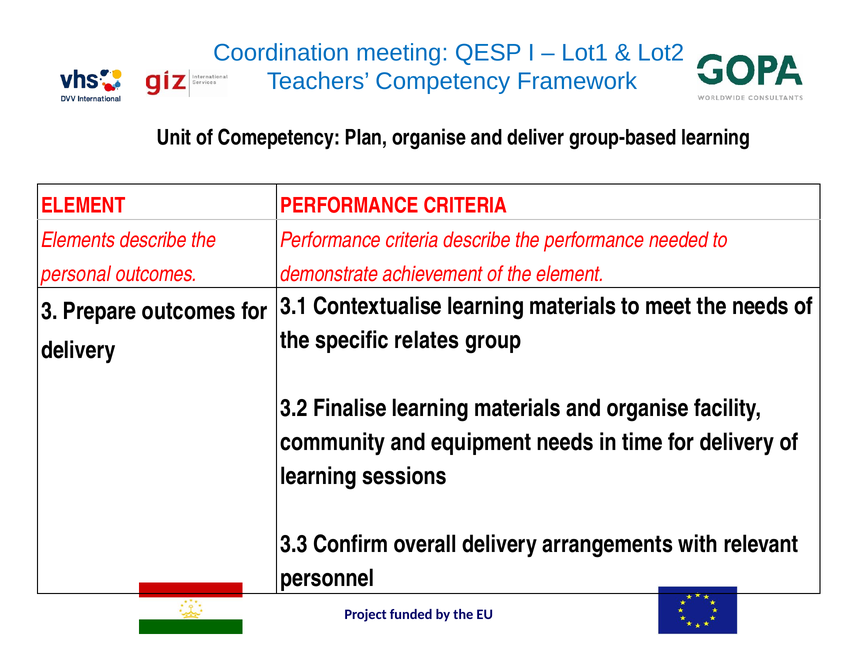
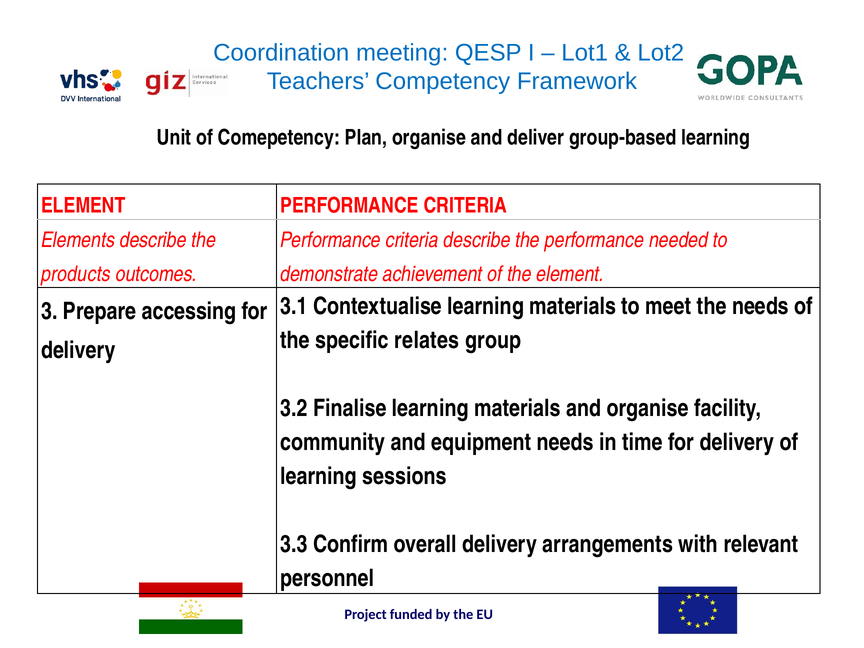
personal: personal -> products
Prepare outcomes: outcomes -> accessing
